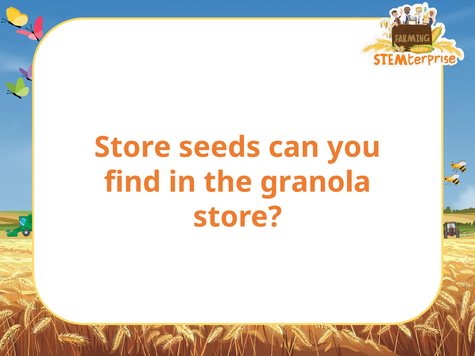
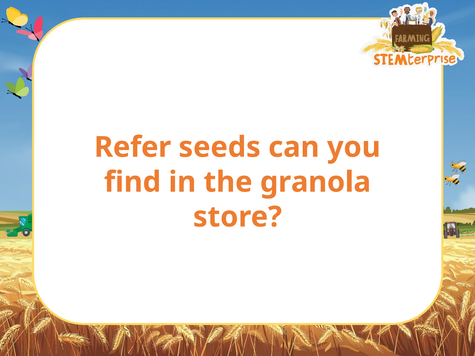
Store at (133, 147): Store -> Refer
